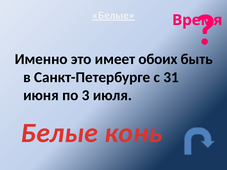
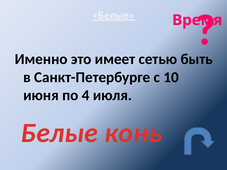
обоих: обоих -> сетью
31: 31 -> 10
3: 3 -> 4
